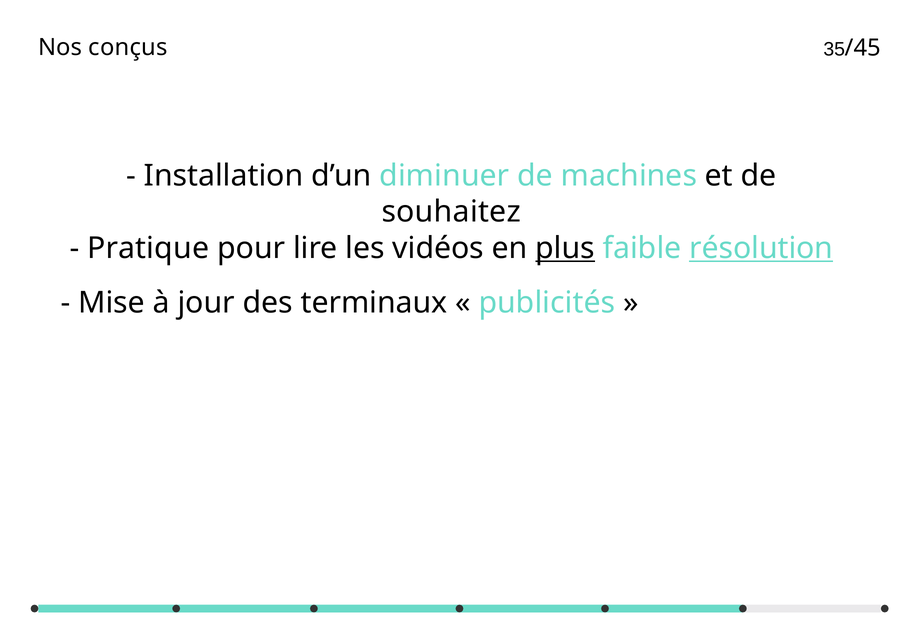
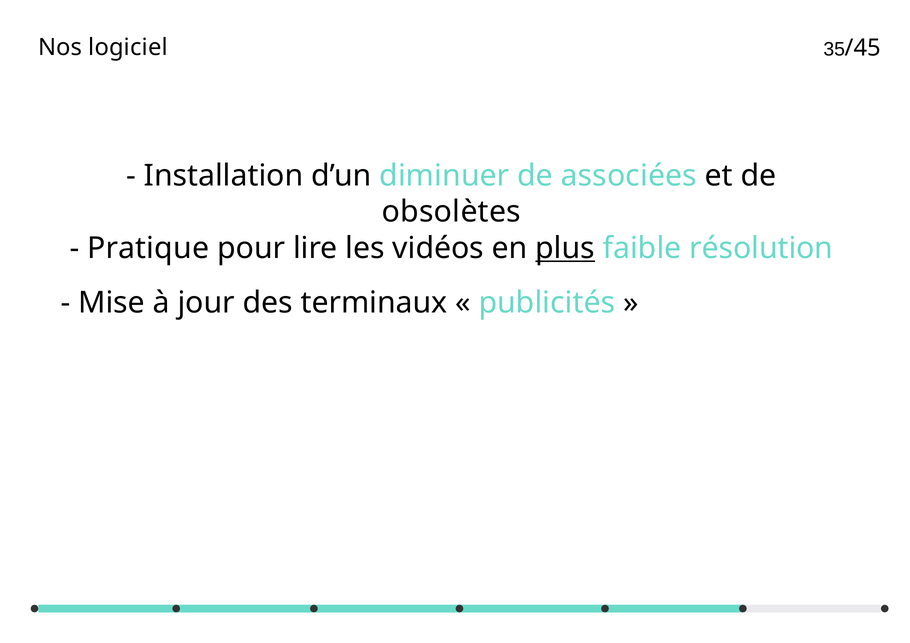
conçus: conçus -> logiciel
machines: machines -> associées
souhaitez: souhaitez -> obsolètes
résolution underline: present -> none
